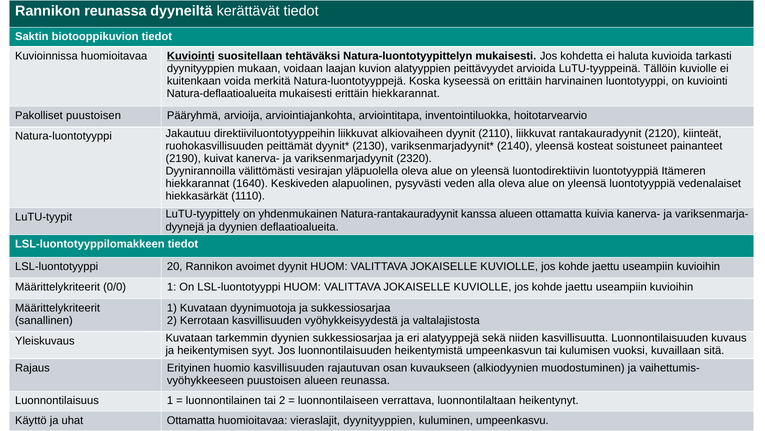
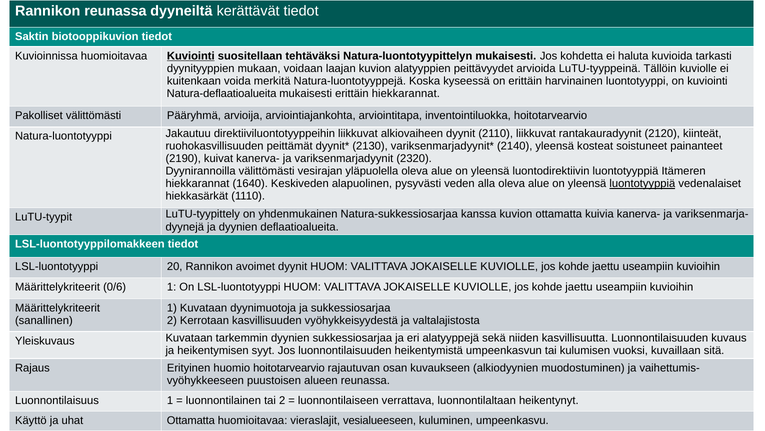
Pakolliset puustoisen: puustoisen -> välittömästi
luontotyyppiä at (642, 183) underline: none -> present
Natura-rantakauradyynit: Natura-rantakauradyynit -> Natura-sukkessiosarjaa
kanssa alueen: alueen -> kuvion
0/0: 0/0 -> 0/6
huomio kasvillisuuden: kasvillisuuden -> hoitotarvearvio
vieraslajit dyynityyppien: dyynityyppien -> vesialueeseen
